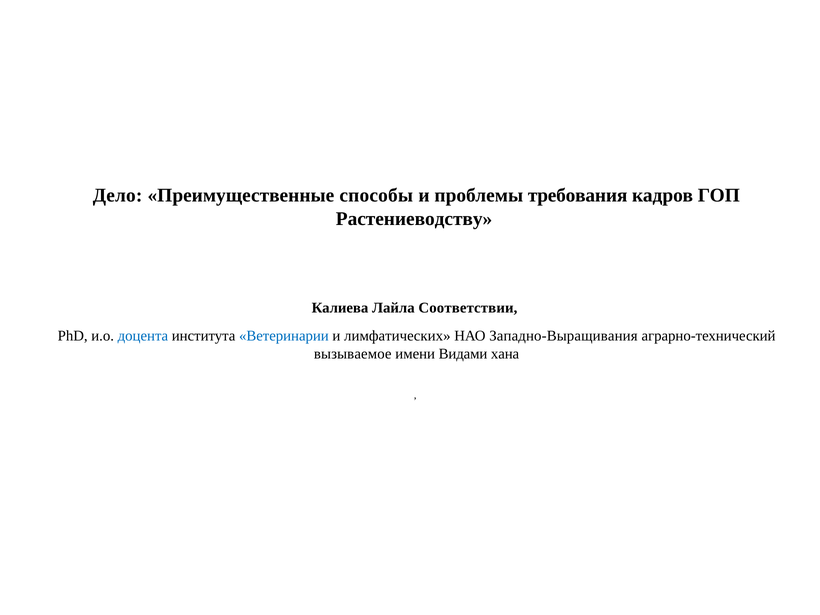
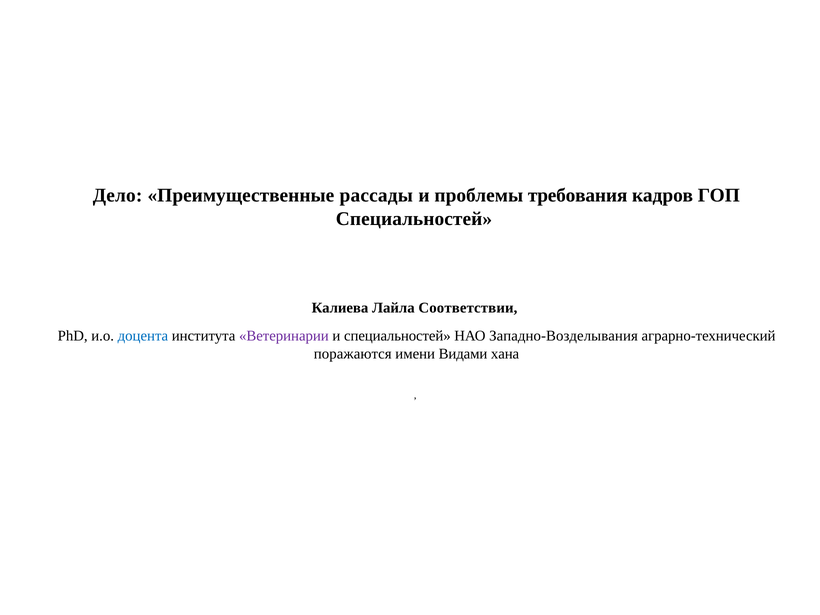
способы: способы -> рассады
Растениеводству at (414, 219): Растениеводству -> Специальностей
Ветеринарии colour: blue -> purple
и лимфатических: лимфатических -> специальностей
Западно-Выращивания: Западно-Выращивания -> Западно-Возделывания
вызываемое: вызываемое -> поражаются
